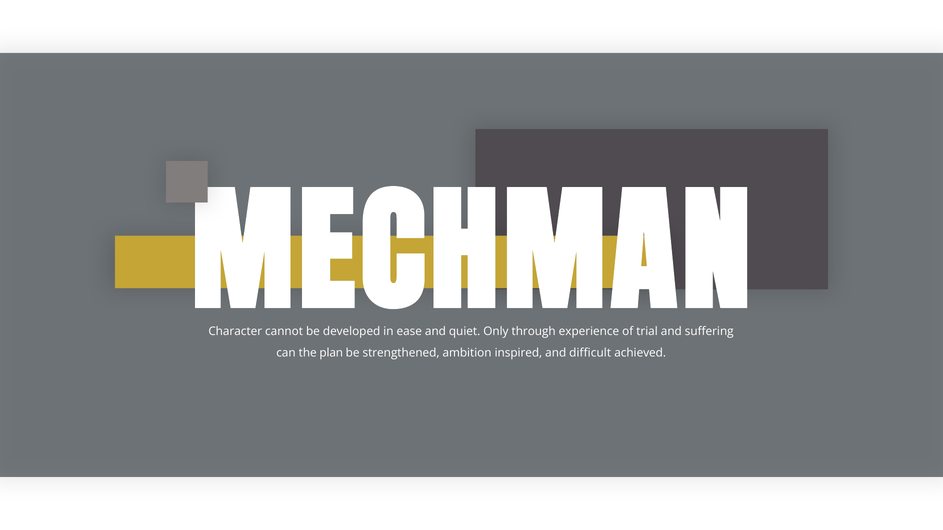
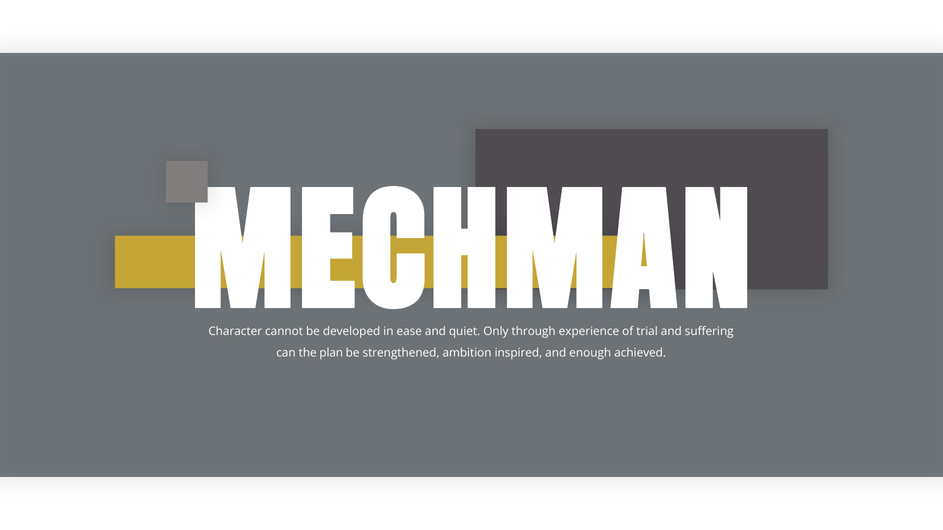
difficult: difficult -> enough
